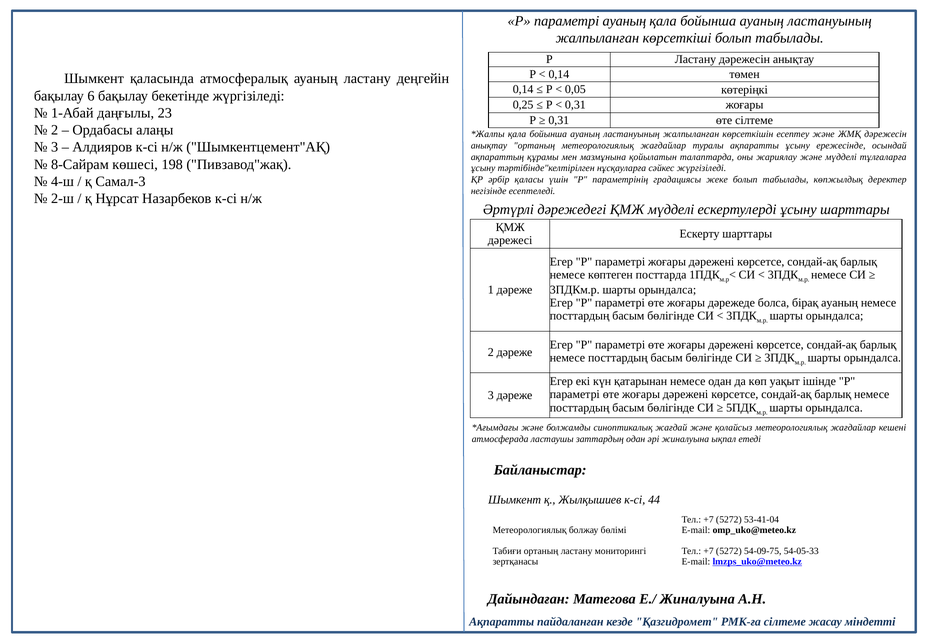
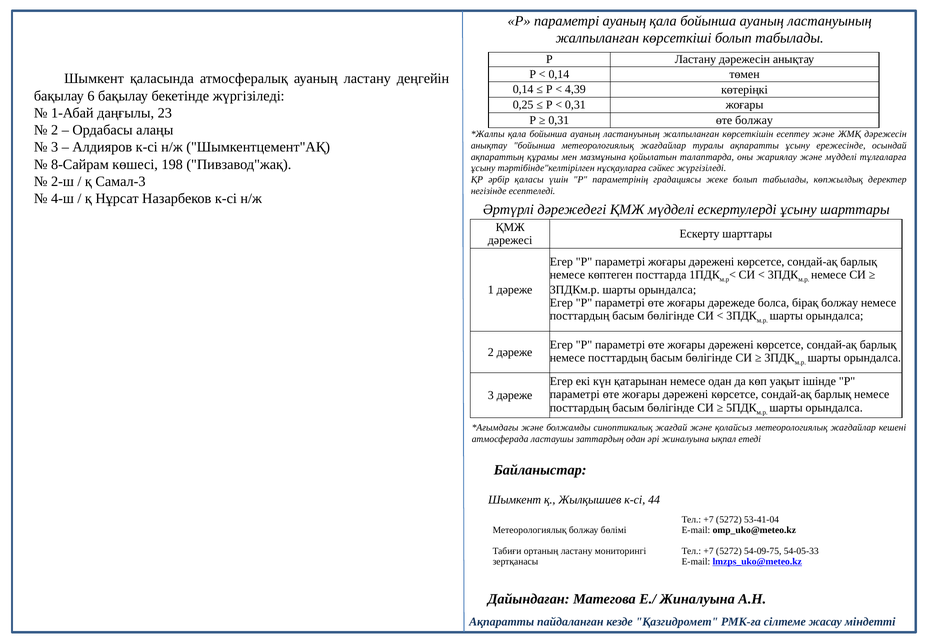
0,05: 0,05 -> 4,39
өте сілтеме: сілтеме -> болжау
анықтау ортаның: ортаның -> бойынша
4-ш: 4-ш -> 2-ш
2-ш: 2-ш -> 4-ш
бірақ ауаның: ауаның -> болжау
